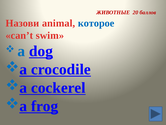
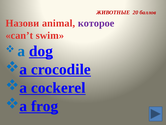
которое colour: blue -> purple
